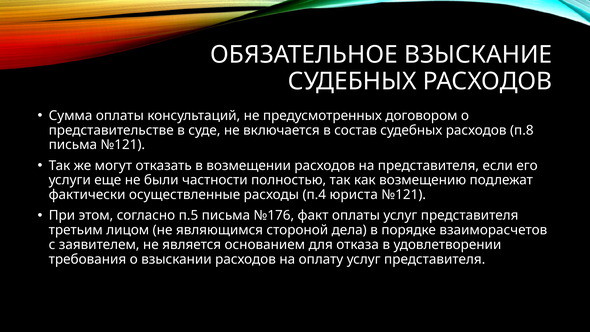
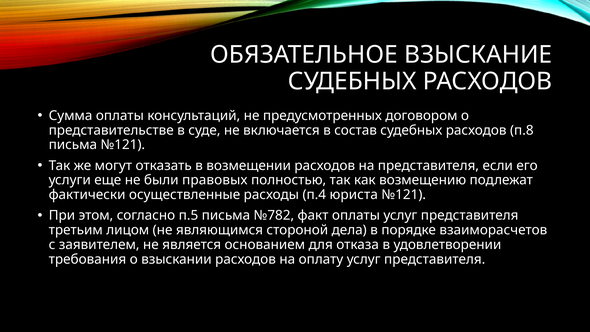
частности: частности -> правовых
№176: №176 -> №782
